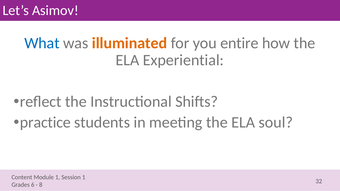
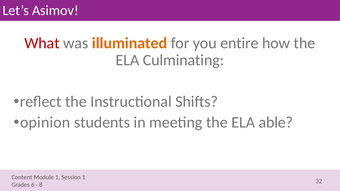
What colour: blue -> red
Experiential: Experiential -> Culminating
practice: practice -> opinion
soul: soul -> able
